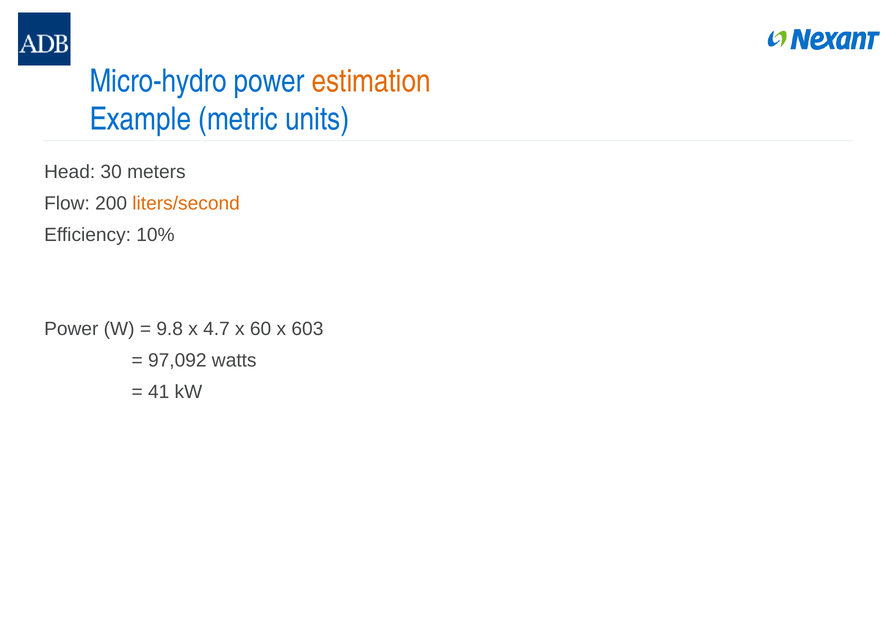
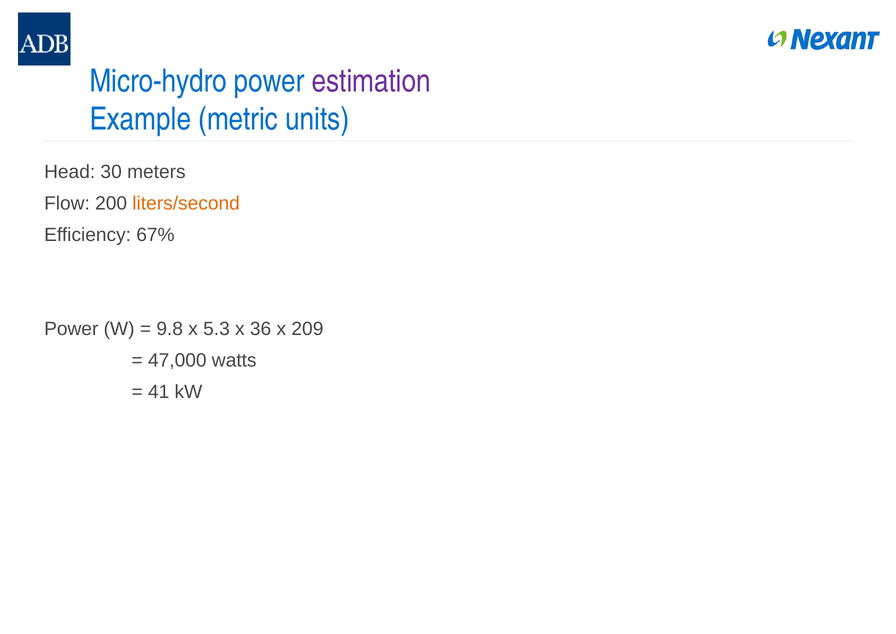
estimation colour: orange -> purple
10%: 10% -> 67%
4.7: 4.7 -> 5.3
60: 60 -> 36
603: 603 -> 209
97,092: 97,092 -> 47,000
